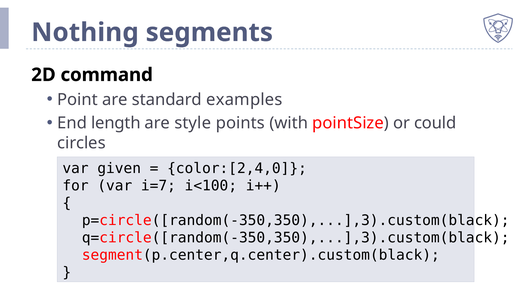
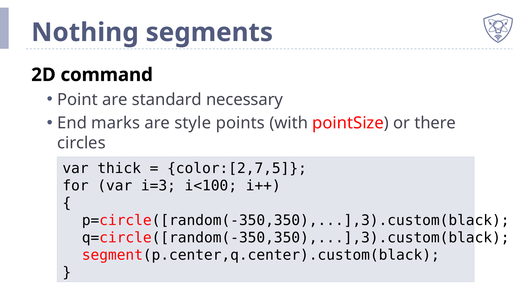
examples: examples -> necessary
length: length -> marks
could: could -> there
given: given -> thick
color:[2,4,0: color:[2,4,0 -> color:[2,7,5
i=7: i=7 -> i=3
